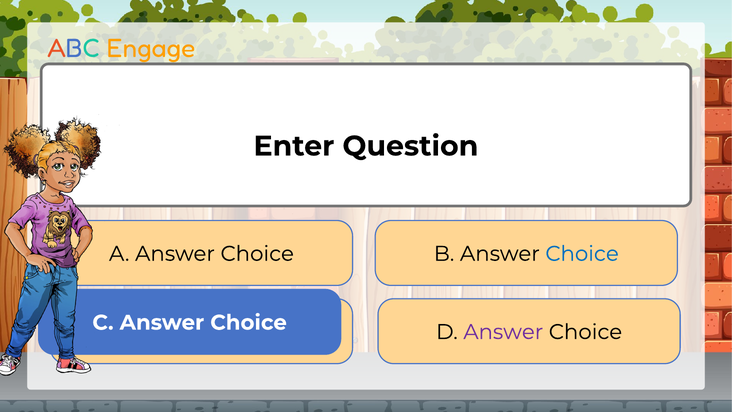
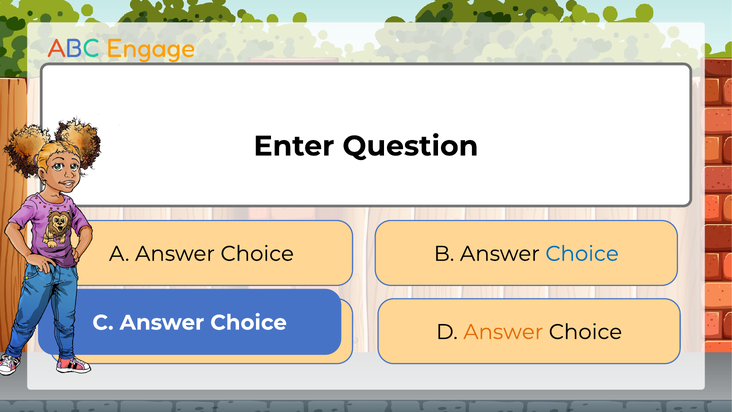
Answer at (503, 332) colour: purple -> orange
